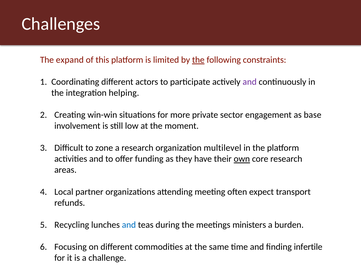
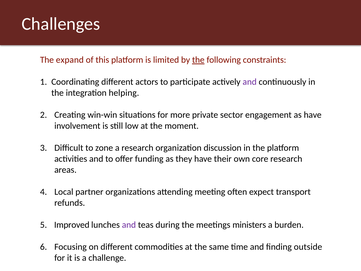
as base: base -> have
multilevel: multilevel -> discussion
own underline: present -> none
Recycling: Recycling -> Improved
and at (129, 225) colour: blue -> purple
infertile: infertile -> outside
